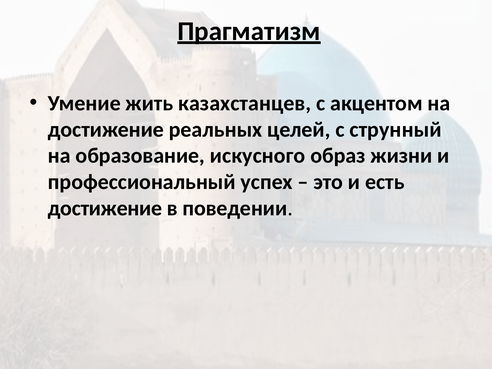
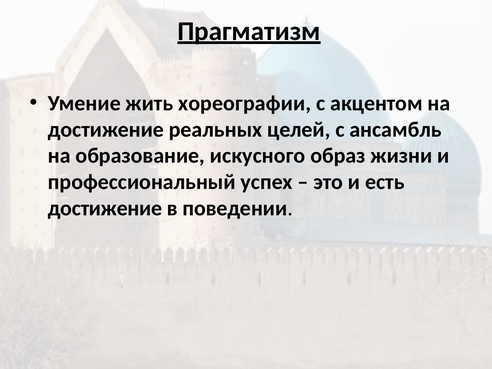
казахстанцев: казахстанцев -> хореографии
струнный: струнный -> ансамбль
